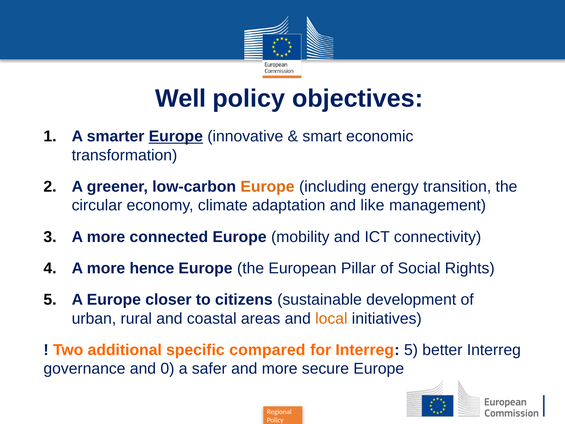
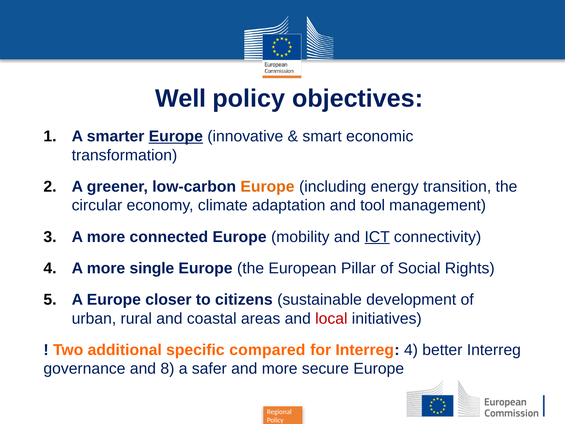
like: like -> tool
ICT underline: none -> present
hence: hence -> single
local colour: orange -> red
Interreg 5: 5 -> 4
0: 0 -> 8
